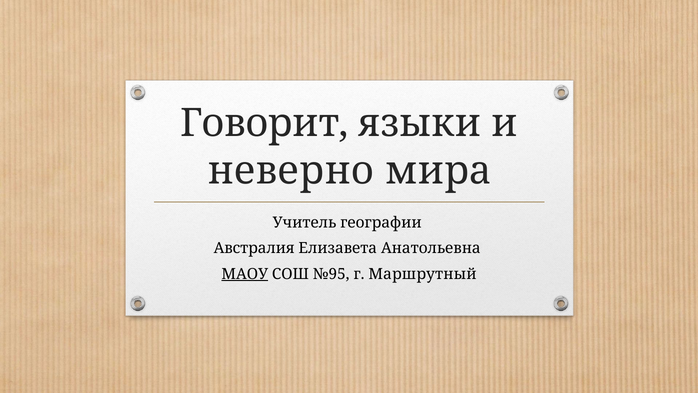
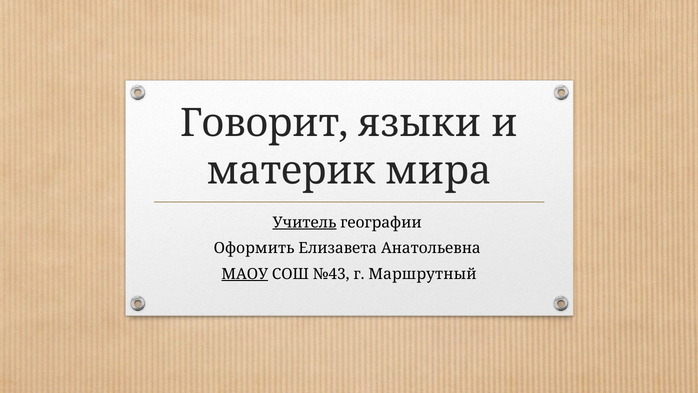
неверно: неверно -> материк
Учитель underline: none -> present
Австралия: Австралия -> Оформить
№95: №95 -> №43
